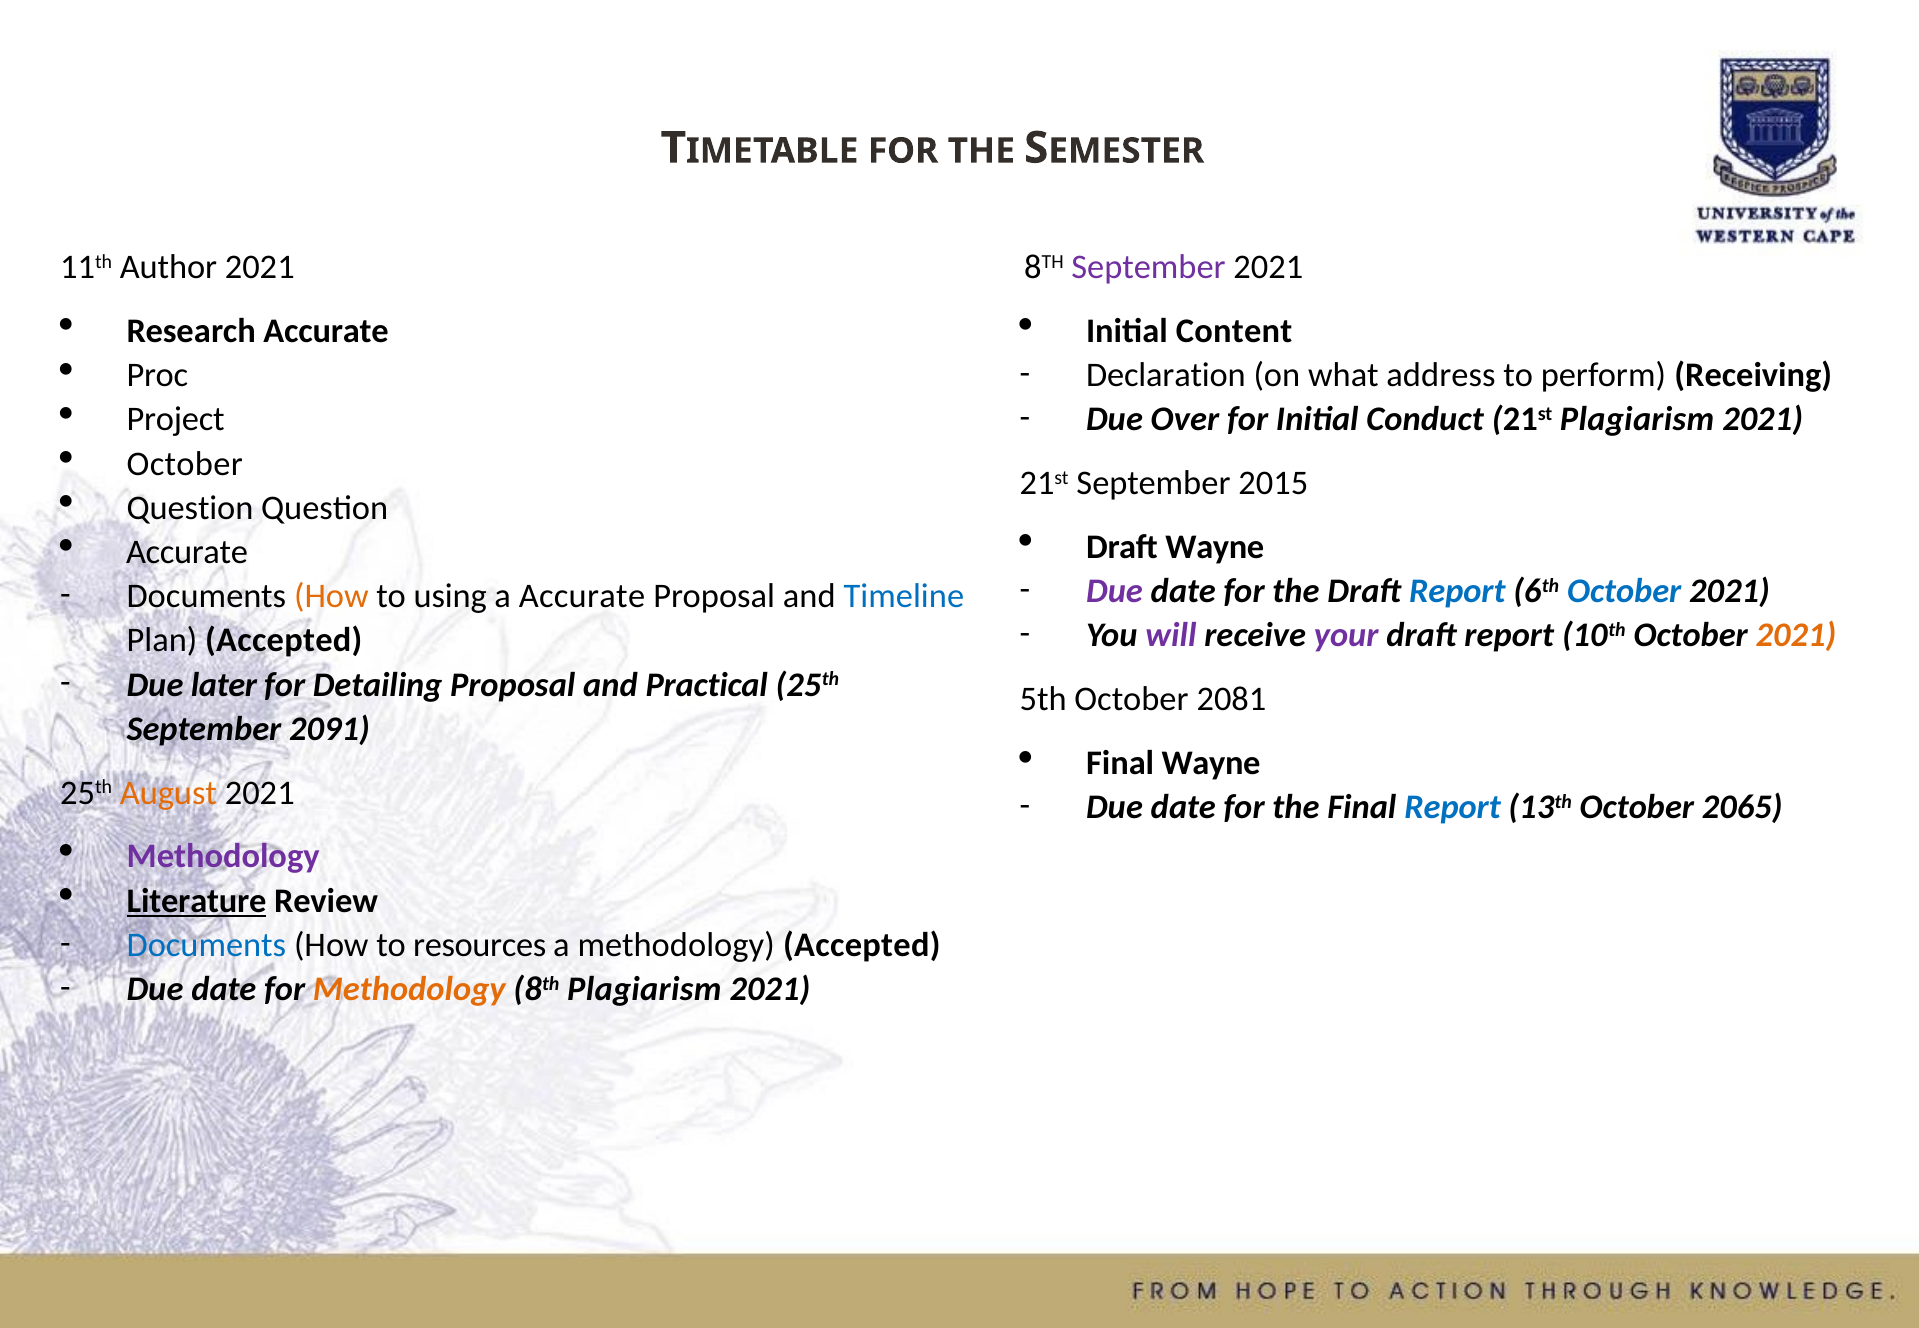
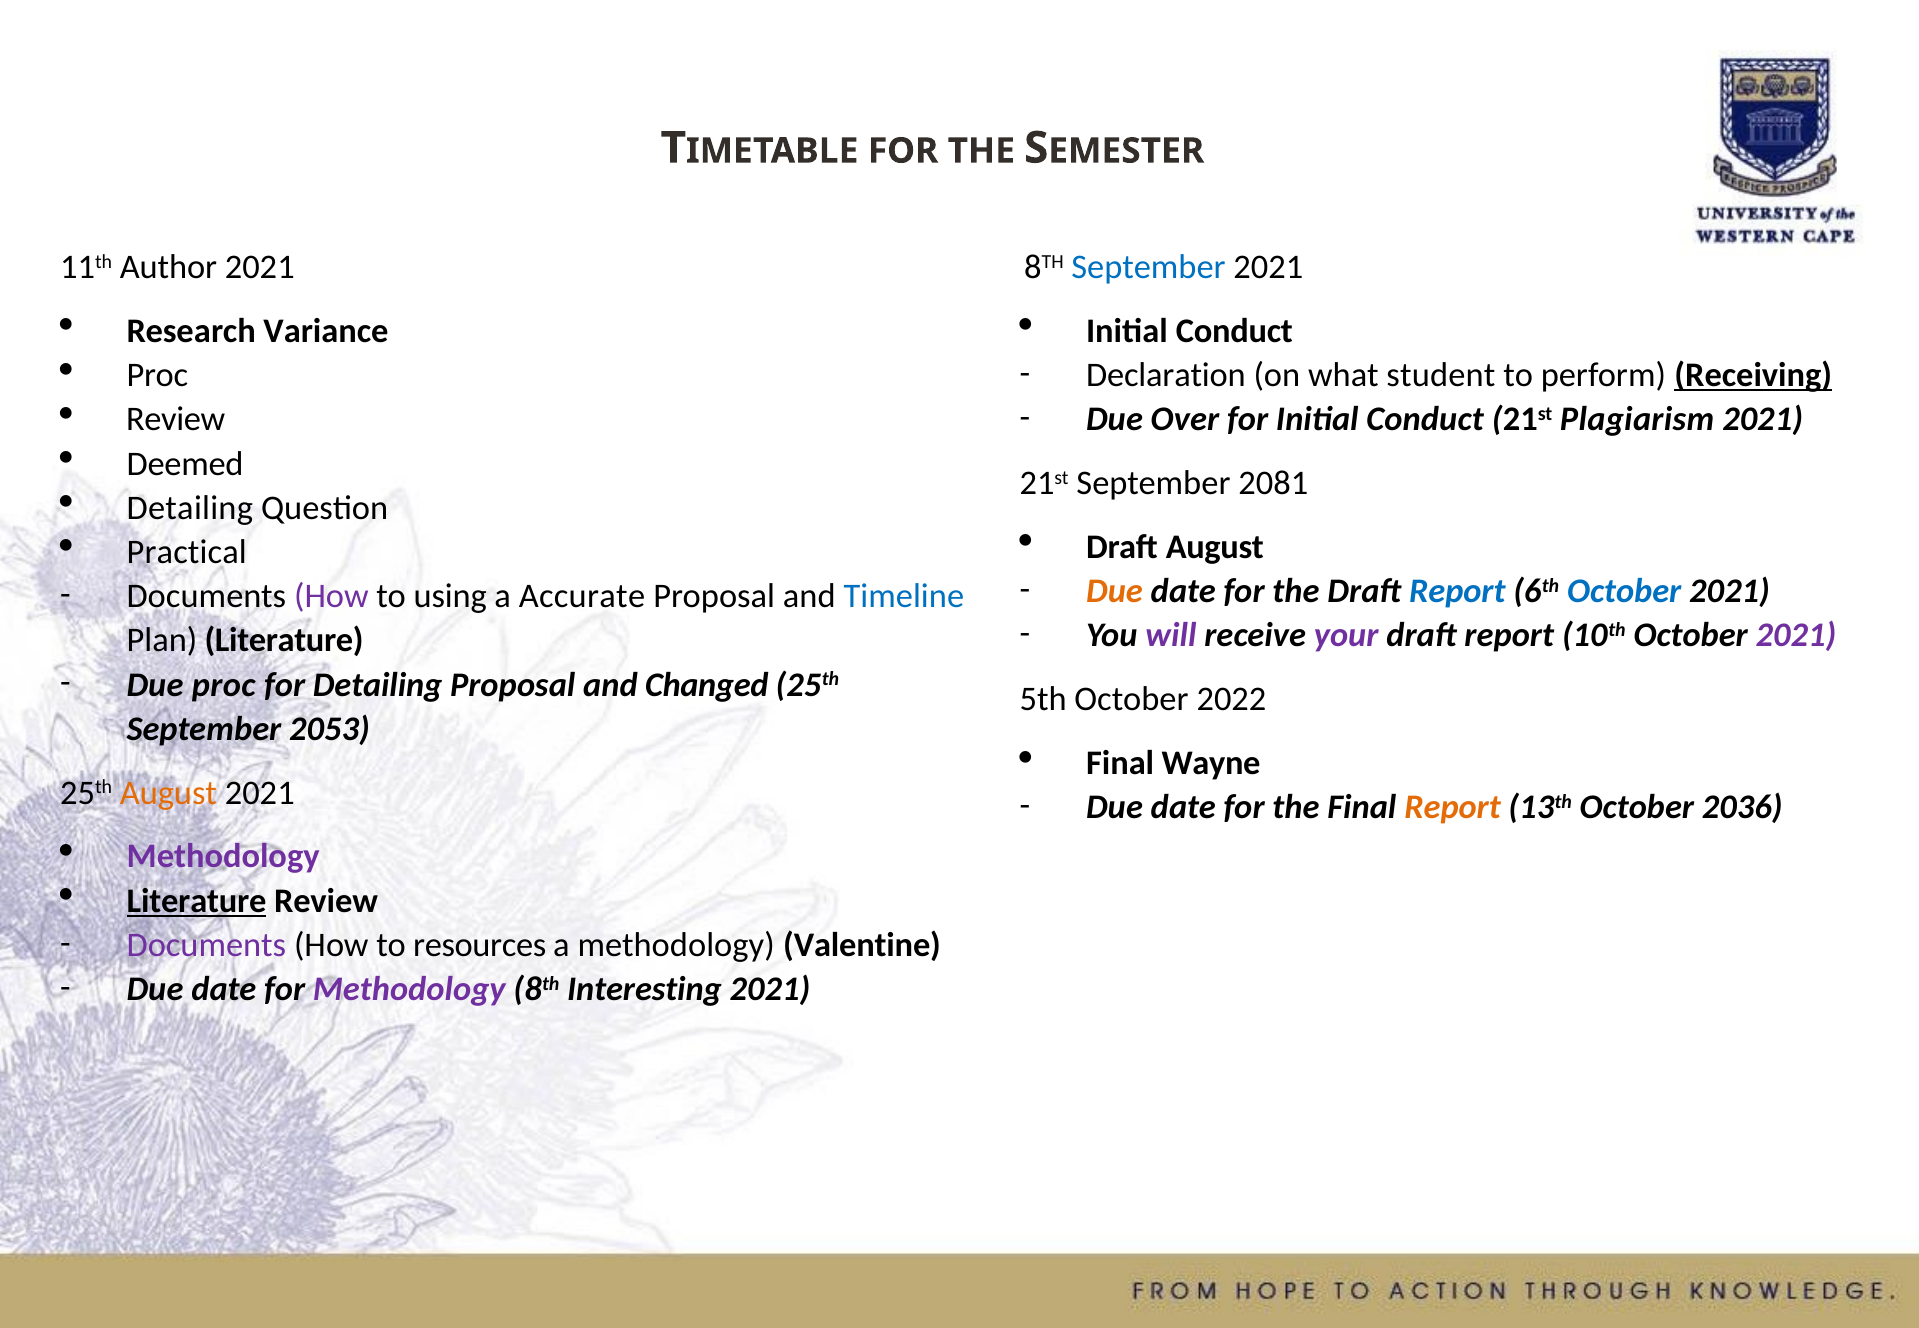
September at (1149, 267) colour: purple -> blue
Research Accurate: Accurate -> Variance
Content at (1234, 331): Content -> Conduct
address: address -> student
Receiving underline: none -> present
Project at (176, 420): Project -> Review
October at (185, 464): October -> Deemed
2015: 2015 -> 2081
Question at (190, 508): Question -> Detailing
Draft Wayne: Wayne -> August
Accurate at (187, 552): Accurate -> Practical
Due at (1115, 592) colour: purple -> orange
How at (331, 597) colour: orange -> purple
2021 at (1796, 636) colour: orange -> purple
Plan Accepted: Accepted -> Literature
Due later: later -> proc
Practical: Practical -> Changed
2081: 2081 -> 2022
2091: 2091 -> 2053
Report at (1453, 808) colour: blue -> orange
2065: 2065 -> 2036
Documents at (206, 945) colour: blue -> purple
methodology Accepted: Accepted -> Valentine
Methodology at (409, 990) colour: orange -> purple
8th Plagiarism: Plagiarism -> Interesting
